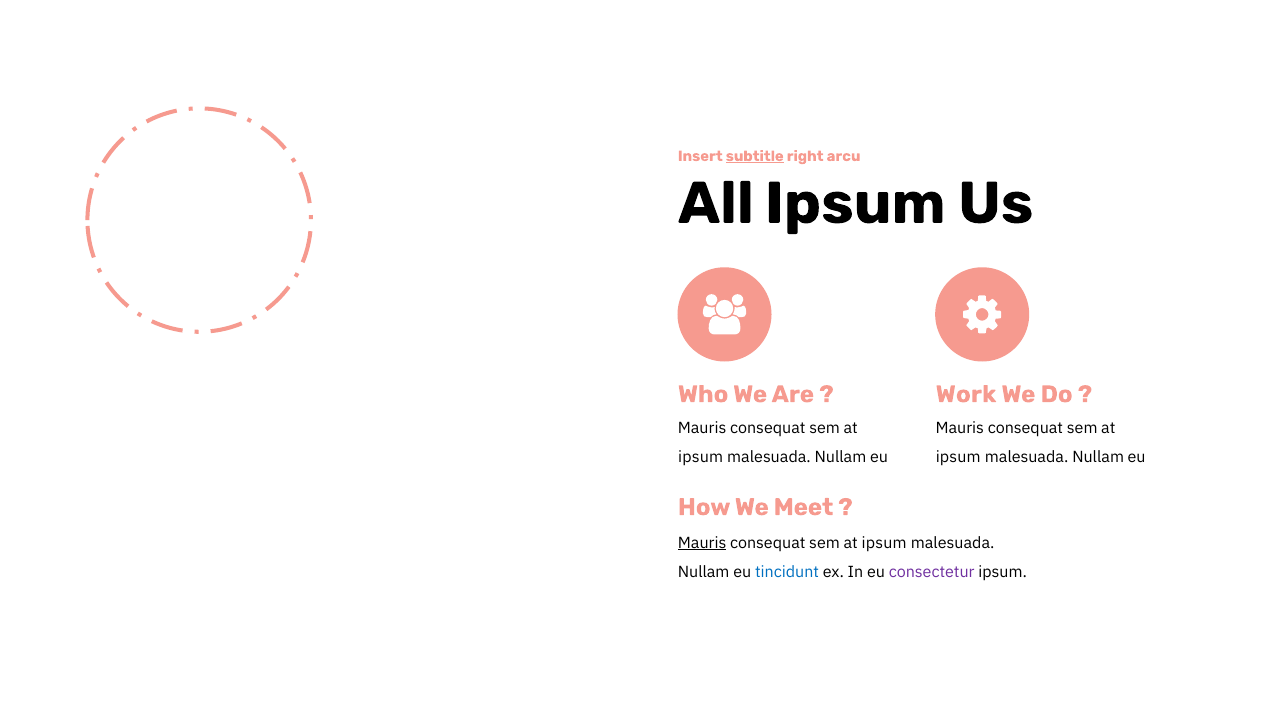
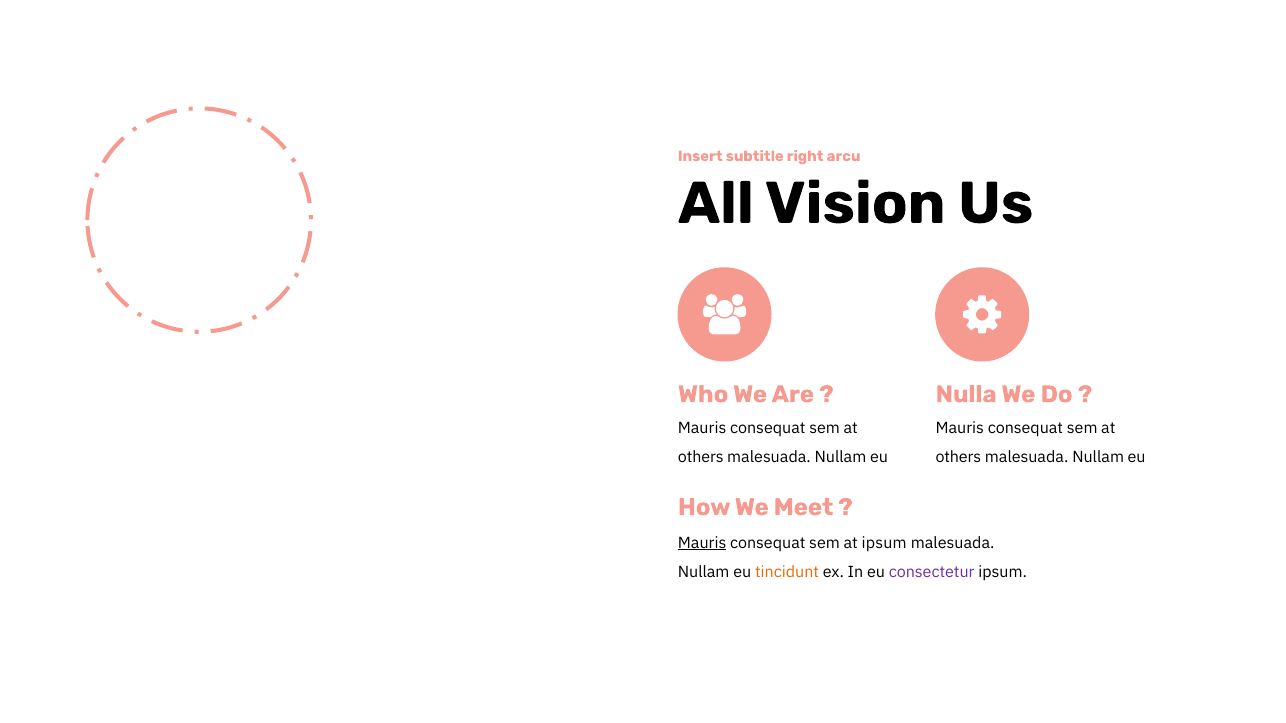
subtitle underline: present -> none
All Ipsum: Ipsum -> Vision
Work: Work -> Nulla
ipsum at (701, 457): ipsum -> others
ipsum at (958, 457): ipsum -> others
tincidunt colour: blue -> orange
